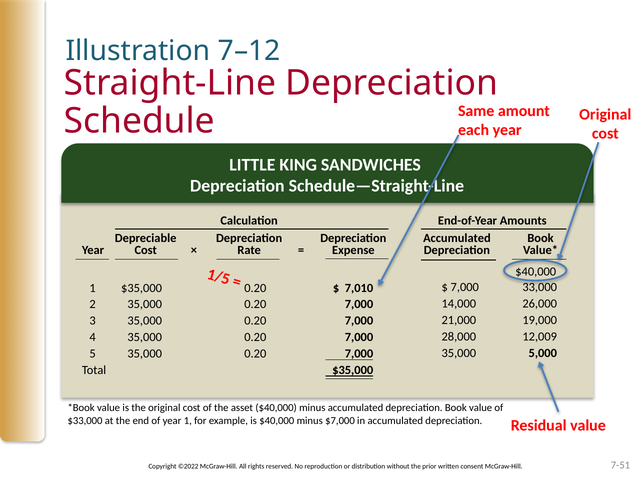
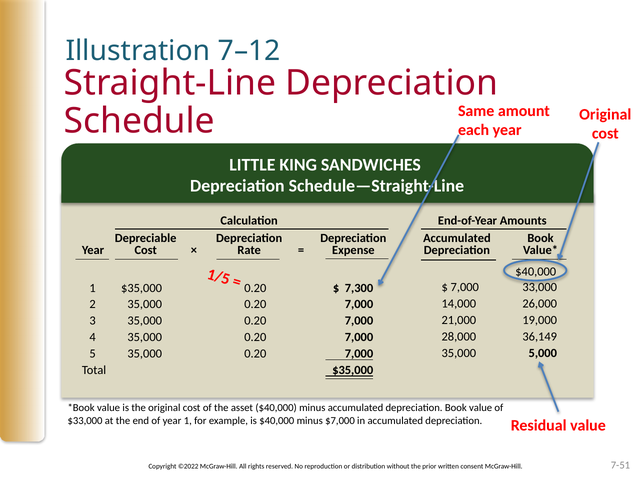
7,010: 7,010 -> 7,300
12,009: 12,009 -> 36,149
